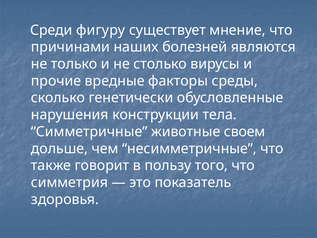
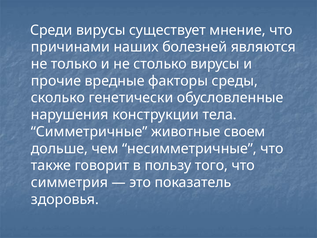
Среди фигуру: фигуру -> вирусы
